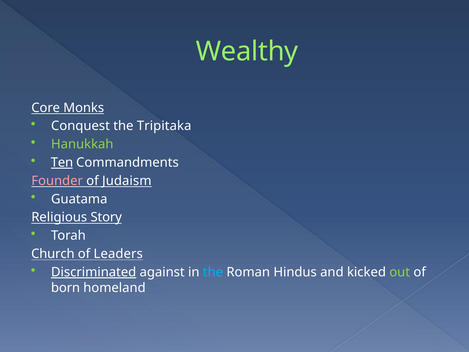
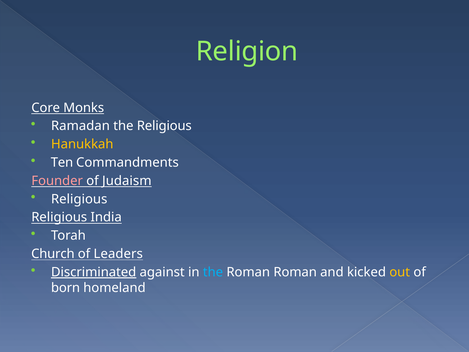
Wealthy: Wealthy -> Religion
Conquest: Conquest -> Ramadan
the Tripitaka: Tripitaka -> Religious
Hanukkah colour: light green -> yellow
Ten underline: present -> none
Guatama at (79, 199): Guatama -> Religious
Story: Story -> India
Roman Hindus: Hindus -> Roman
out colour: light green -> yellow
